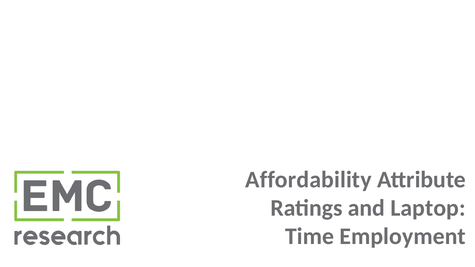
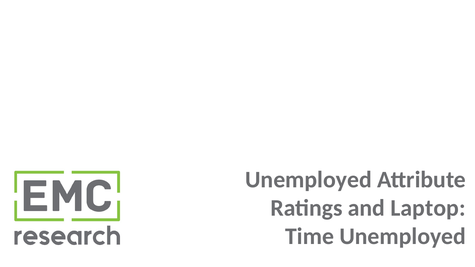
Affordability at (308, 180): Affordability -> Unemployed
Time Employment: Employment -> Unemployed
